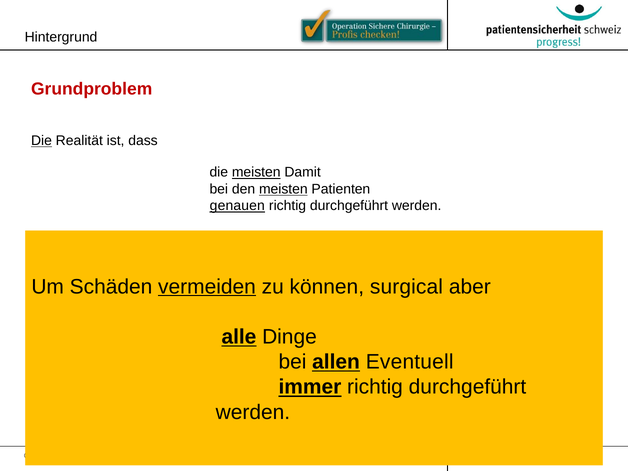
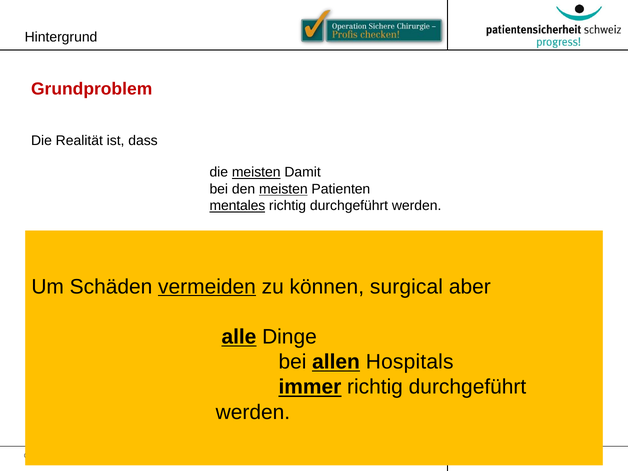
Die at (42, 141) underline: present -> none
genauen: genauen -> mentales
Eventuell: Eventuell -> Hospitals
